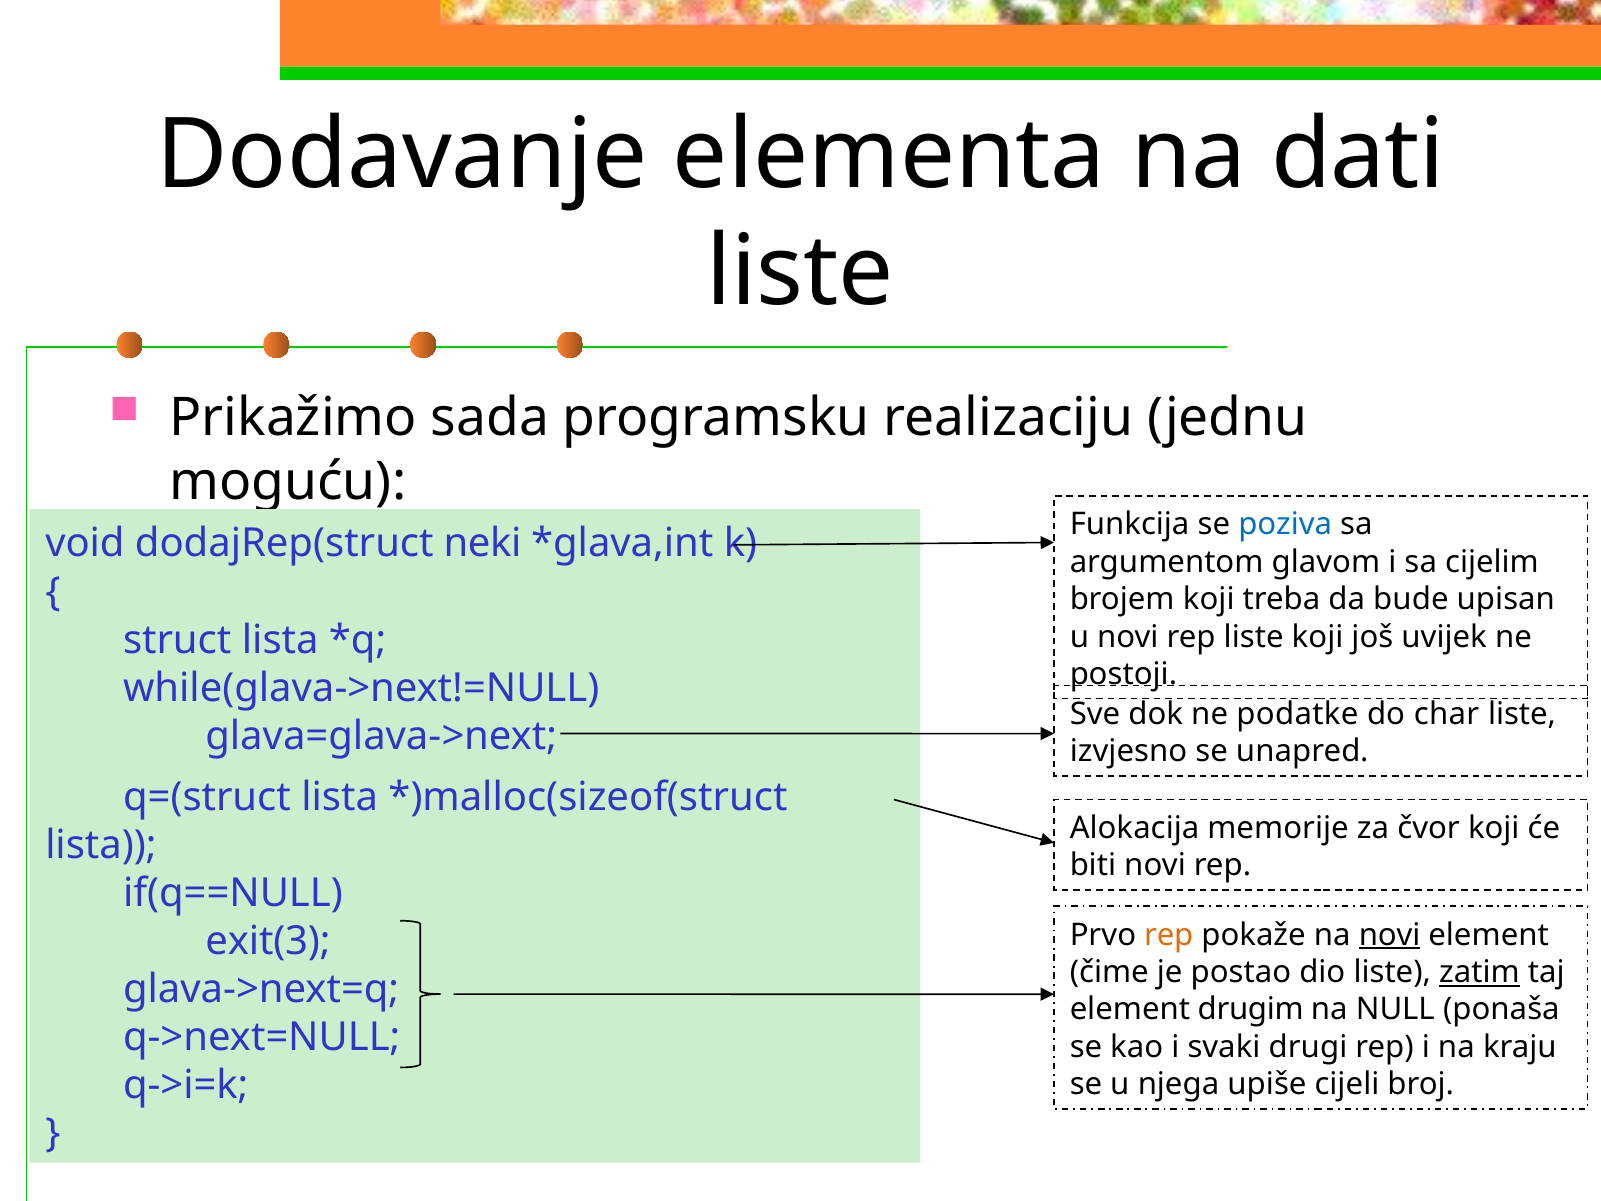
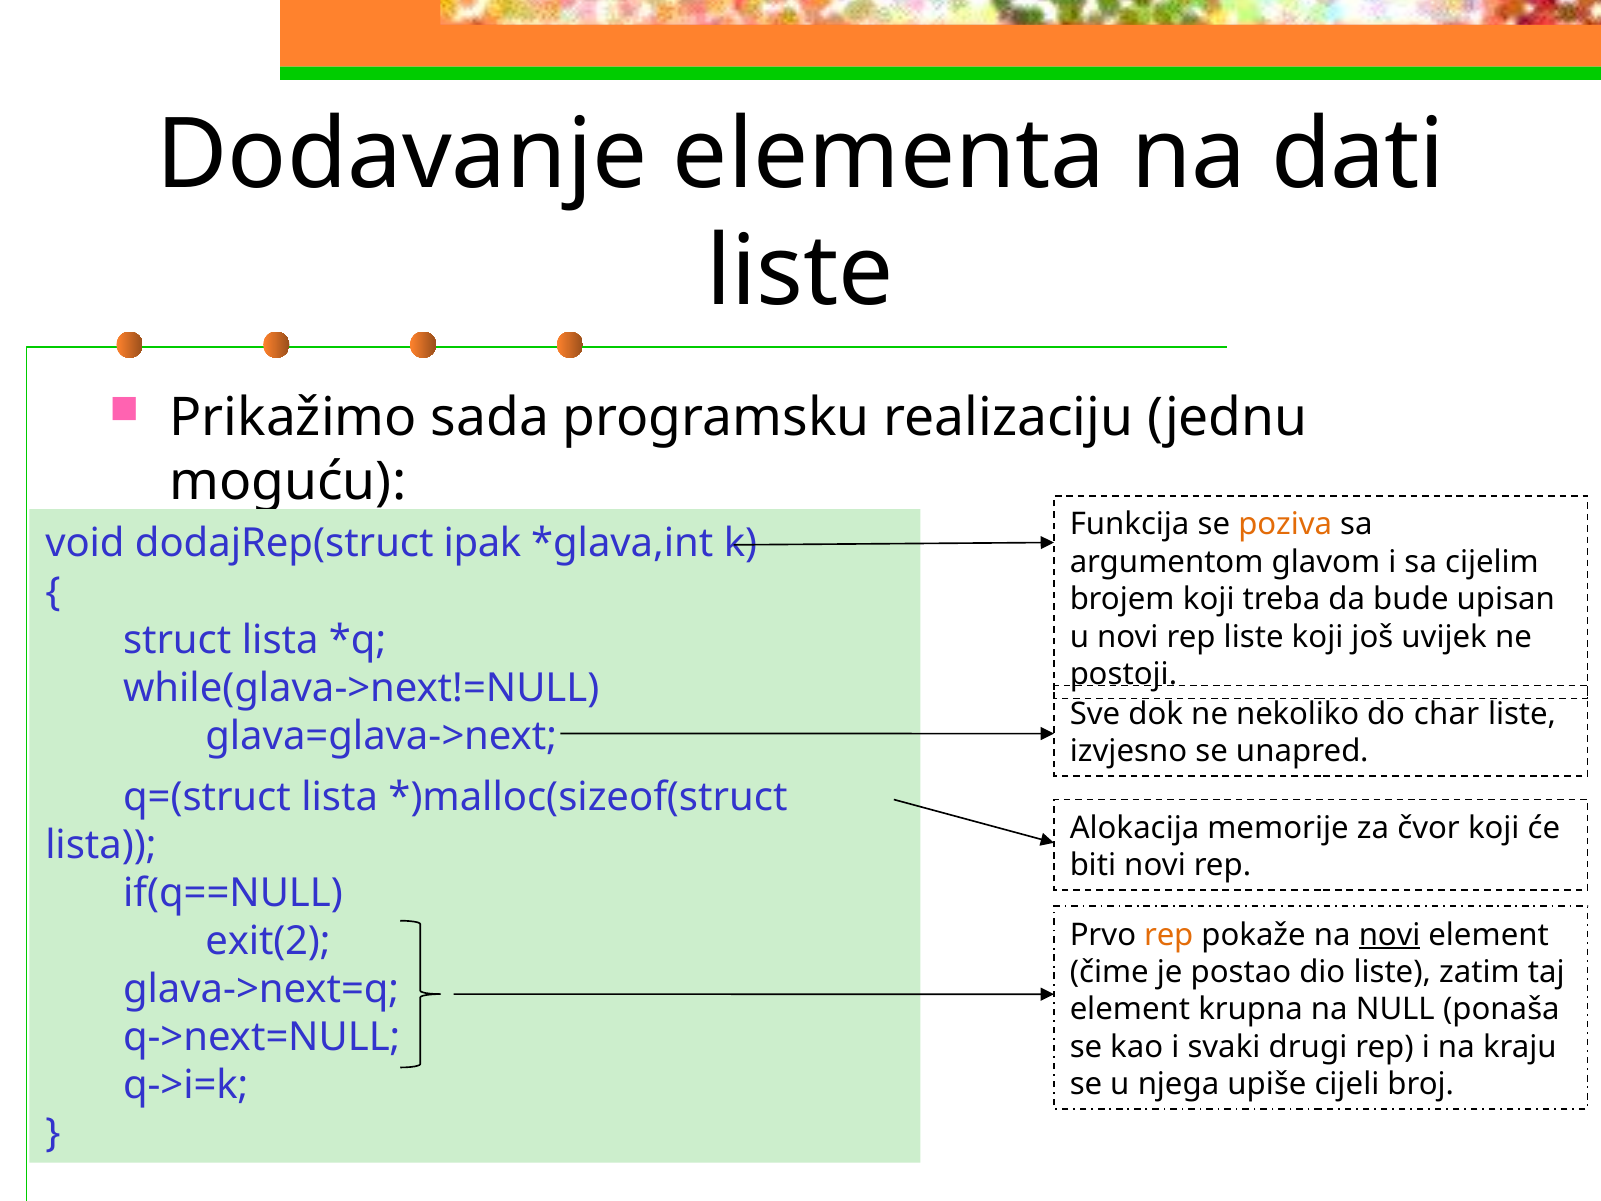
poziva colour: blue -> orange
neki: neki -> ipak
podatke: podatke -> nekoliko
exit(3: exit(3 -> exit(2
zatim underline: present -> none
drugim: drugim -> krupna
